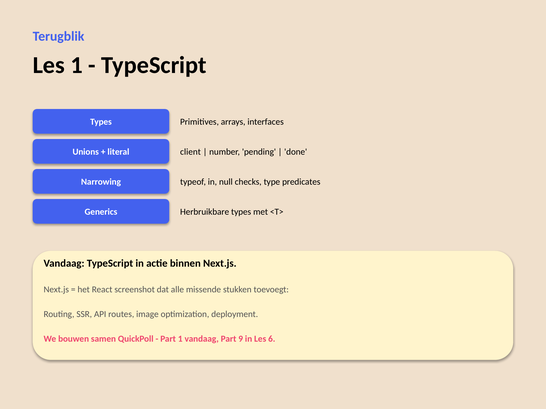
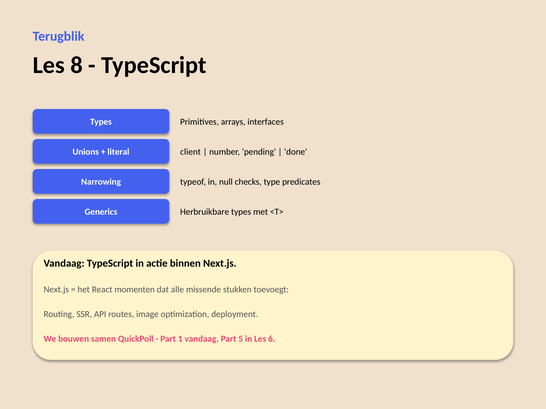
Les 1: 1 -> 8
screenshot: screenshot -> momenten
9: 9 -> 5
